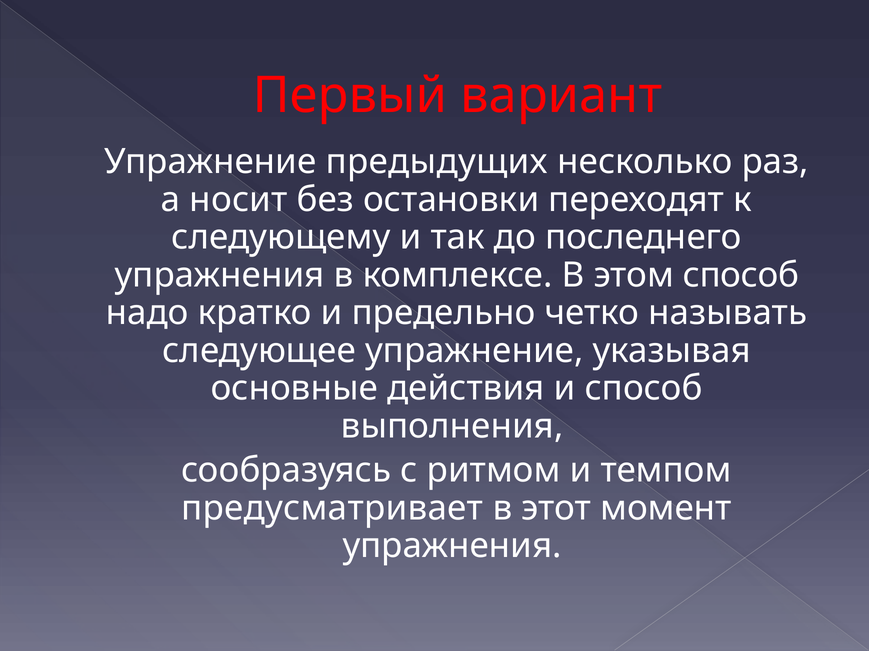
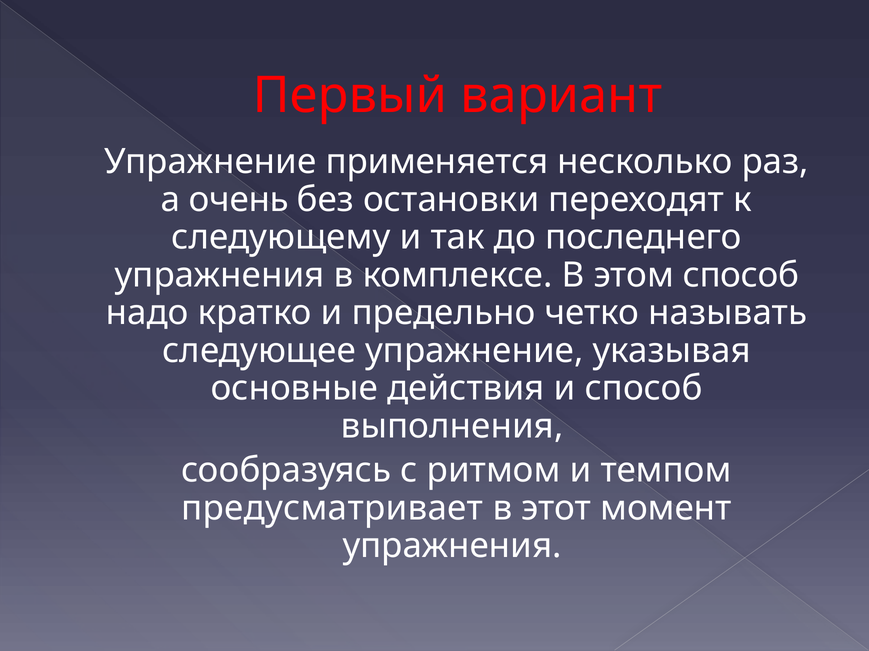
предыдущих: предыдущих -> применяется
носит: носит -> очень
